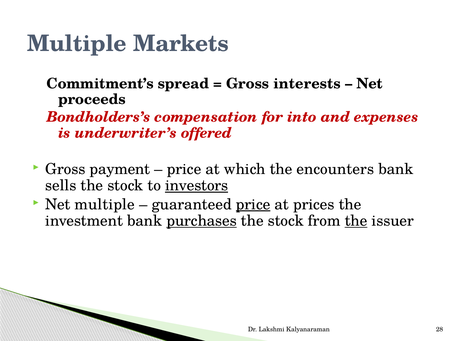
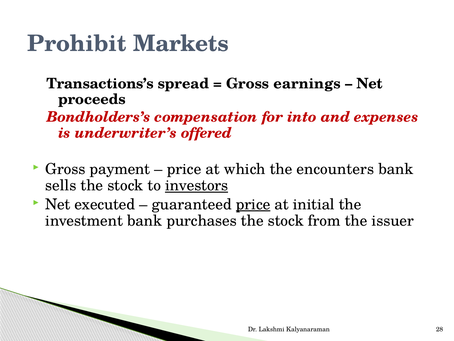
Multiple at (77, 44): Multiple -> Prohibit
Commitment’s: Commitment’s -> Transactions’s
interests: interests -> earnings
Net multiple: multiple -> executed
prices: prices -> initial
purchases underline: present -> none
the at (356, 220) underline: present -> none
